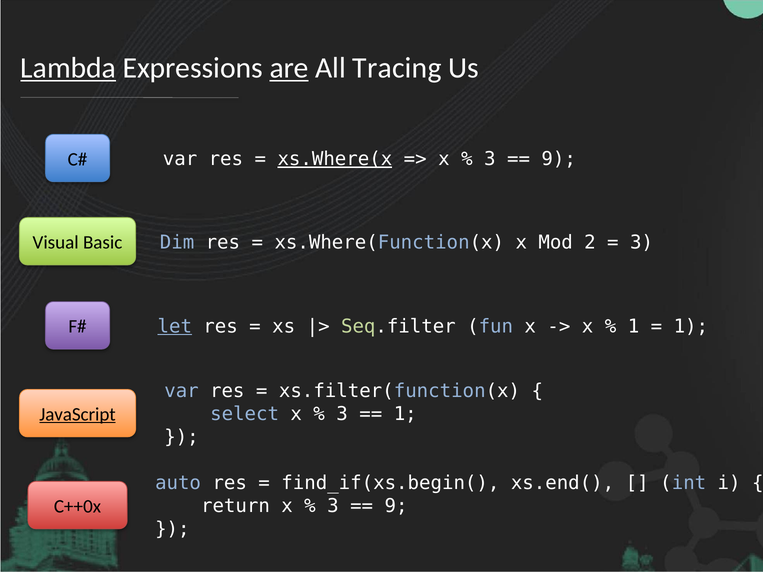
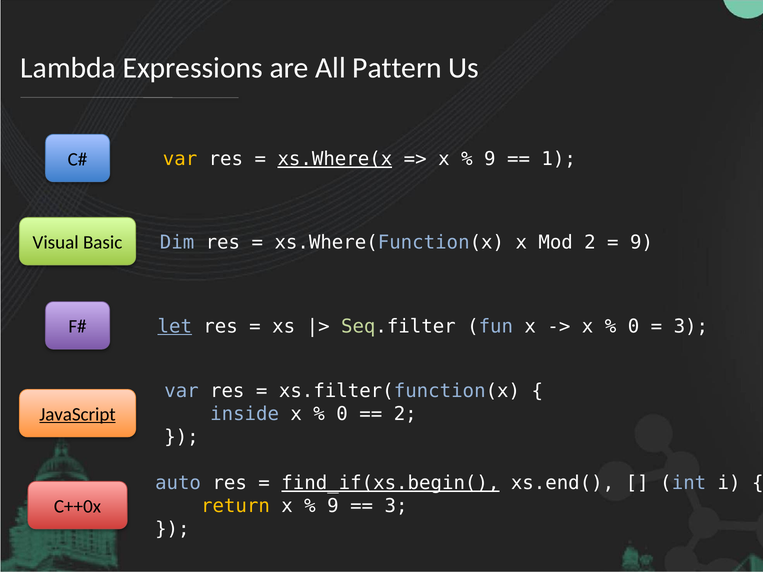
Lambda underline: present -> none
are underline: present -> none
Tracing: Tracing -> Pattern
var at (180, 159) colour: white -> yellow
3 at (490, 159): 3 -> 9
9 at (559, 159): 9 -> 1
3 at (642, 242): 3 -> 9
1 at (634, 327): 1 -> 0
1 at (691, 327): 1 -> 3
select: select -> inside
3 at (342, 414): 3 -> 0
1 at (405, 414): 1 -> 2
find_if(xs.begin( underline: none -> present
return colour: white -> yellow
3 at (333, 506): 3 -> 9
9 at (396, 506): 9 -> 3
